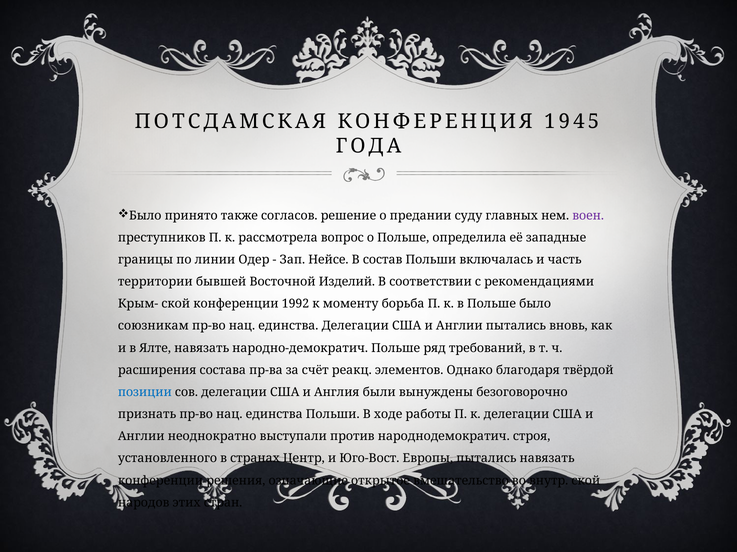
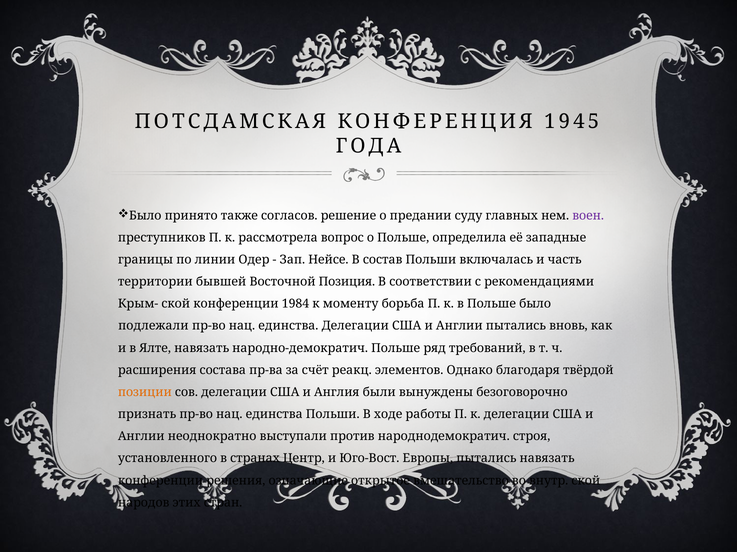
Изделий: Изделий -> Позиция
1992: 1992 -> 1984
союзникам: союзникам -> подлежали
позиции colour: blue -> orange
